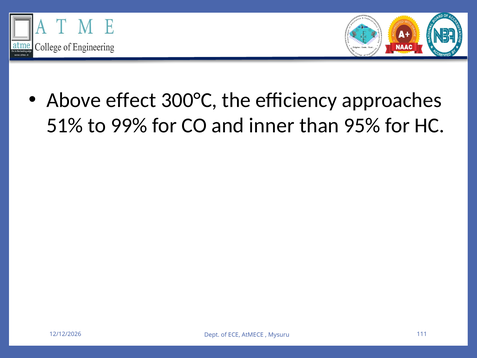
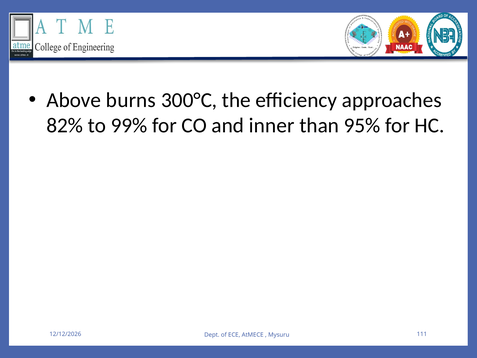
effect: effect -> burns
51%: 51% -> 82%
